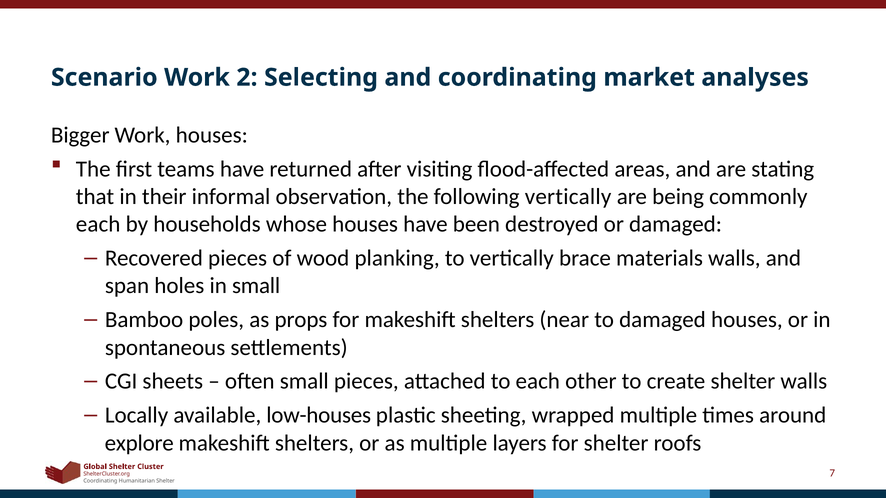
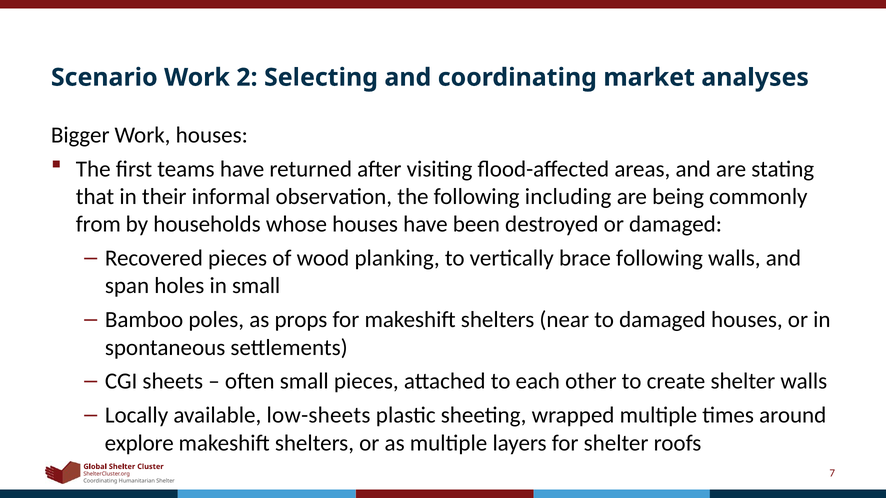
following vertically: vertically -> including
each at (98, 224): each -> from
brace materials: materials -> following
low-houses: low-houses -> low-sheets
